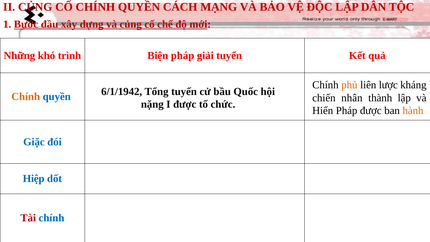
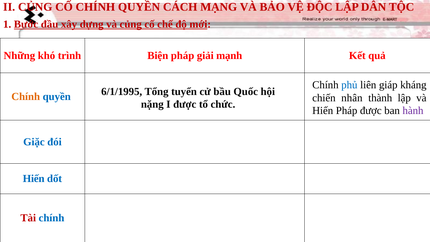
giải tuyển: tuyển -> mạnh
phủ colour: orange -> blue
lược: lược -> giáp
6/1/1942: 6/1/1942 -> 6/1/1995
hành colour: orange -> purple
Hiệp at (34, 179): Hiệp -> Hiến
